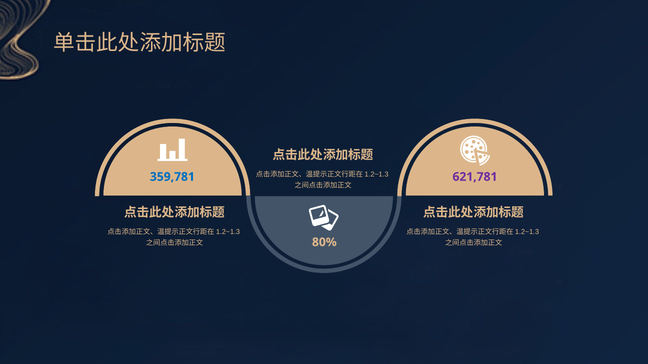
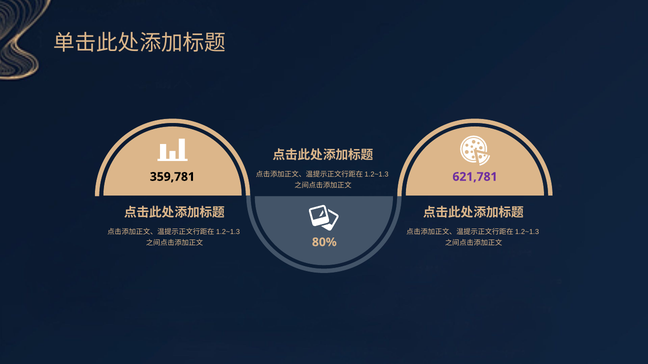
359,781 colour: blue -> black
